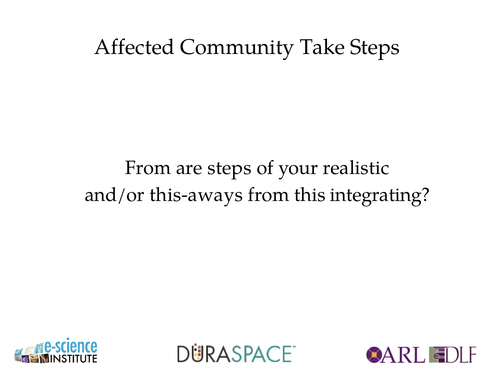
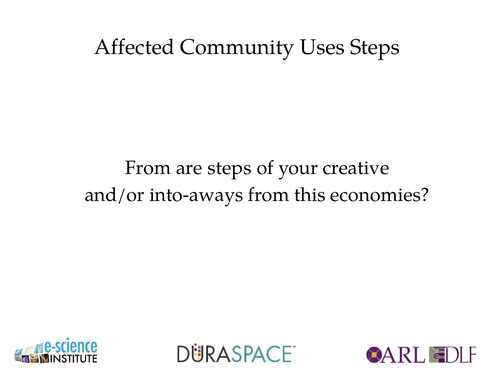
Take: Take -> Uses
realistic: realistic -> creative
this-aways: this-aways -> into-aways
integrating: integrating -> economies
